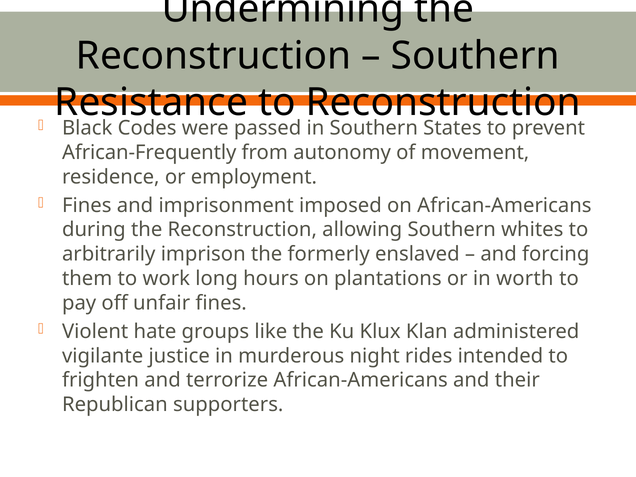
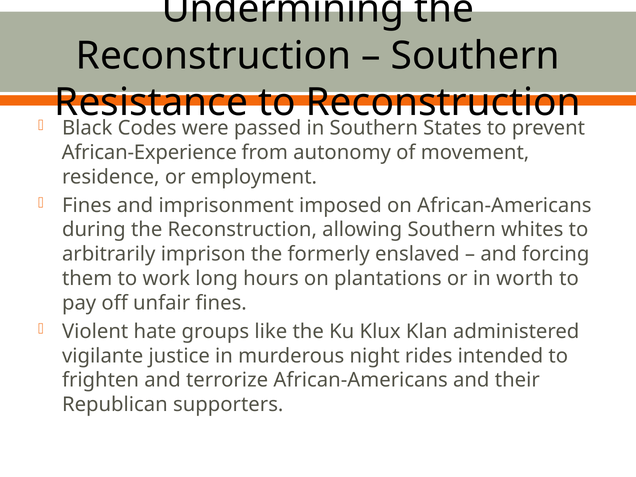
African-Frequently: African-Frequently -> African-Experience
